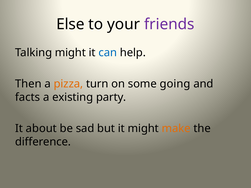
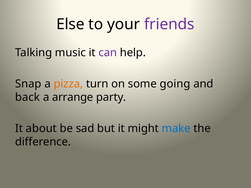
Talking might: might -> music
can colour: blue -> purple
Then: Then -> Snap
facts: facts -> back
existing: existing -> arrange
make colour: orange -> blue
